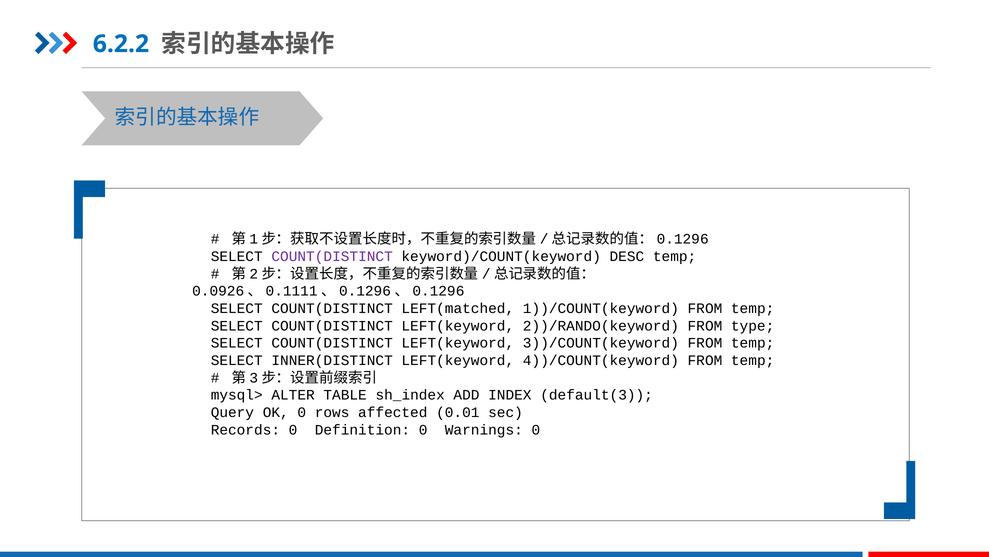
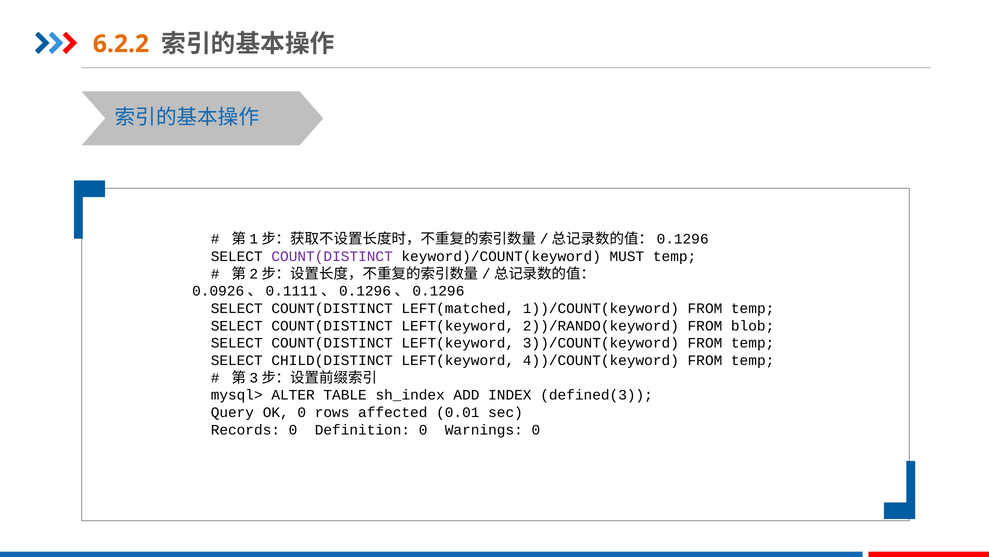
6.2.2 colour: blue -> orange
DESC: DESC -> MUST
type: type -> blob
INNER(DISTINCT: INNER(DISTINCT -> CHILD(DISTINCT
default(3: default(3 -> defined(3
